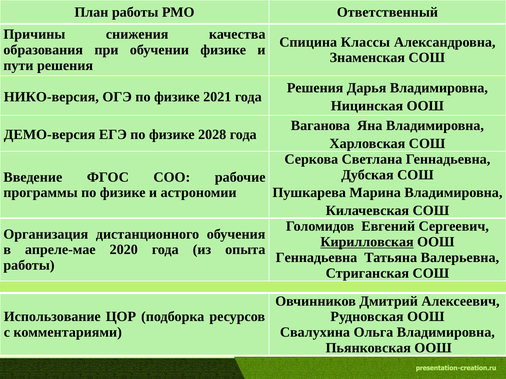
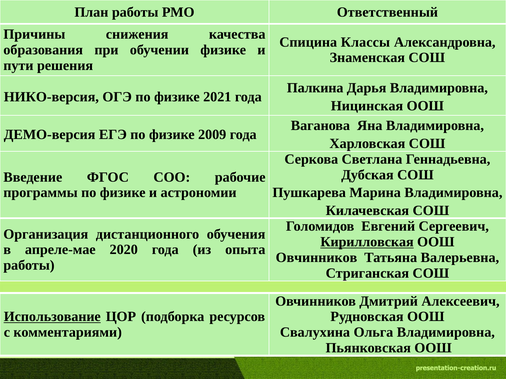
Решения at (315, 88): Решения -> Палкина
2028: 2028 -> 2009
Геннадьевна at (316, 258): Геннадьевна -> Овчинников
Использование underline: none -> present
